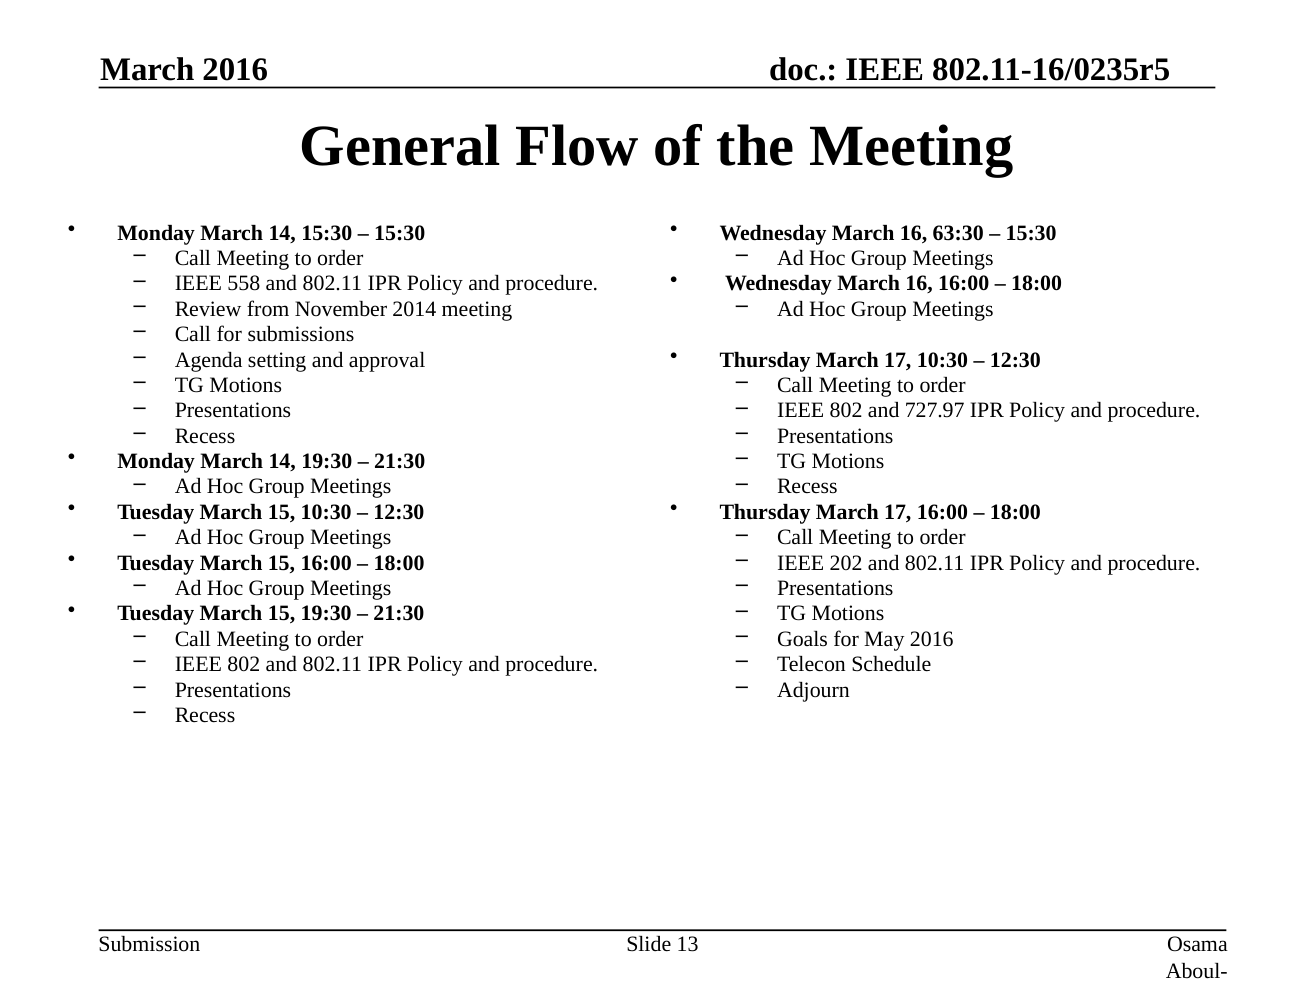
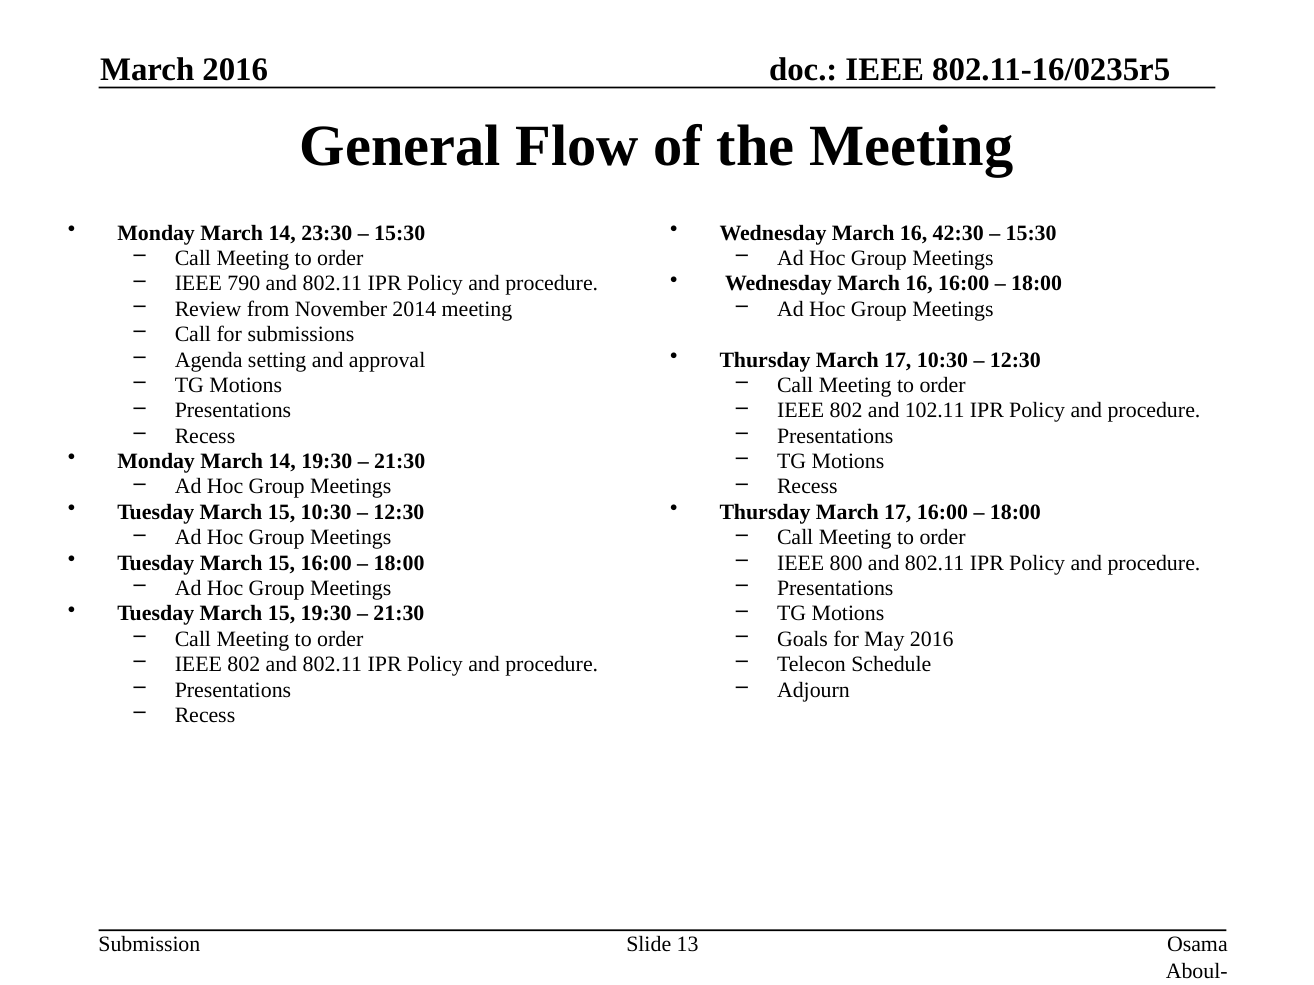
14 15:30: 15:30 -> 23:30
63:30: 63:30 -> 42:30
558: 558 -> 790
727.97: 727.97 -> 102.11
202: 202 -> 800
